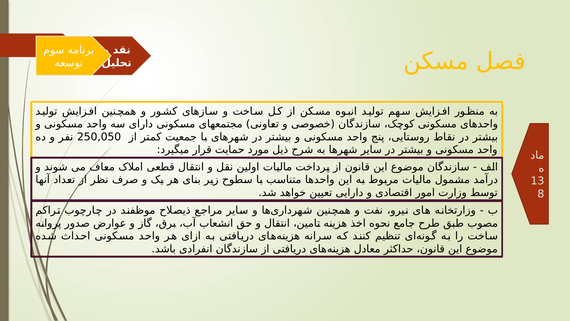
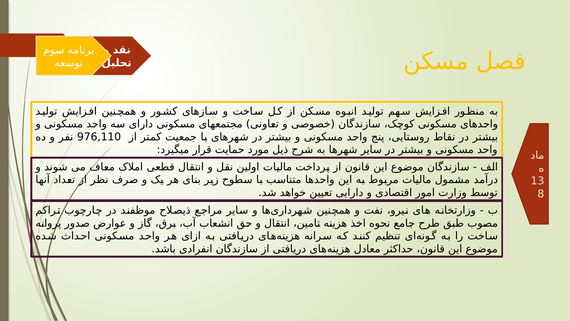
250,050: 250,050 -> 976,110
